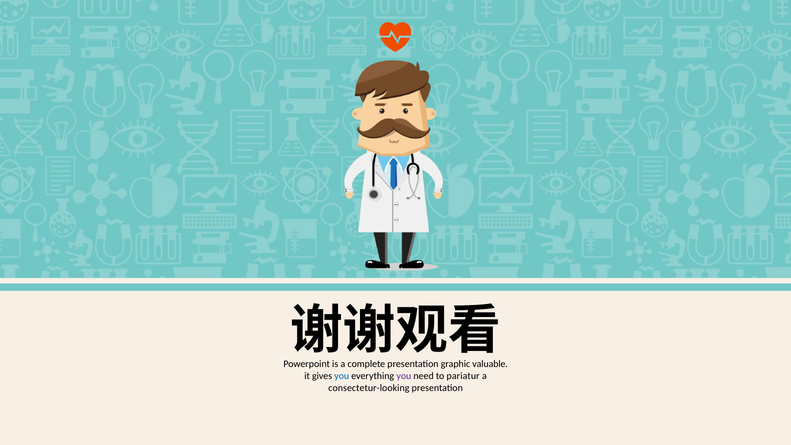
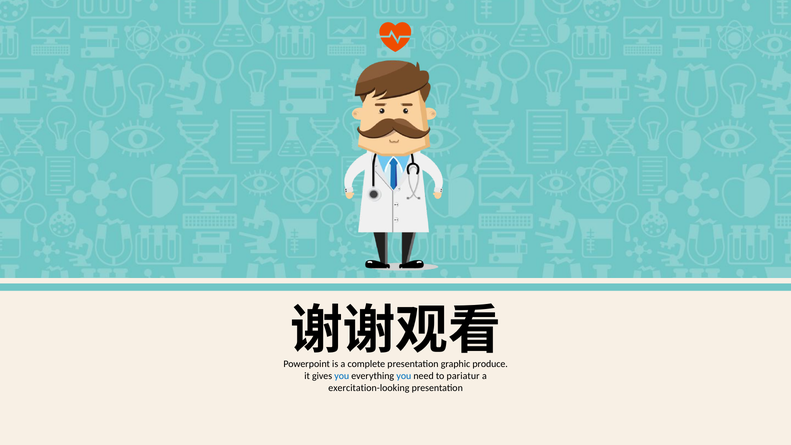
valuable: valuable -> produce
you at (404, 376) colour: purple -> blue
consectetur-looking: consectetur-looking -> exercitation-looking
